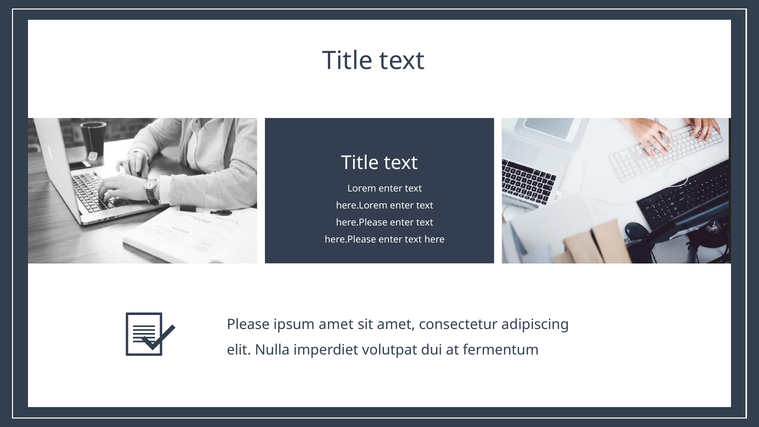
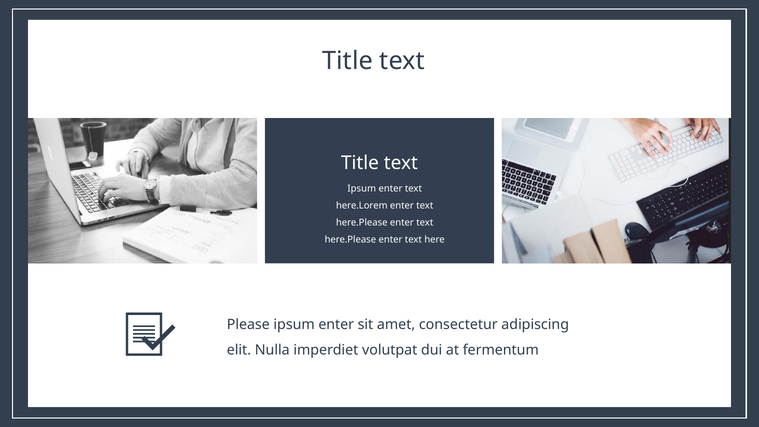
Lorem at (362, 189): Lorem -> Ipsum
amet at (336, 324): amet -> enter
